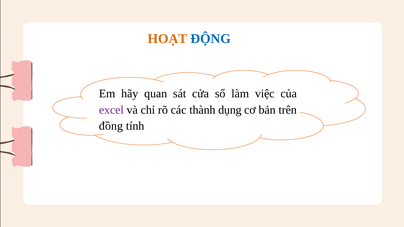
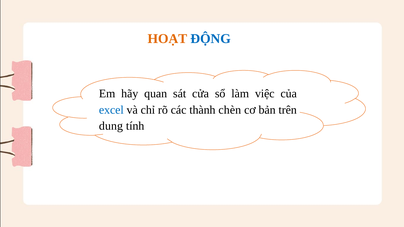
excel colour: purple -> blue
dụng: dụng -> chèn
đồng: đồng -> dung
